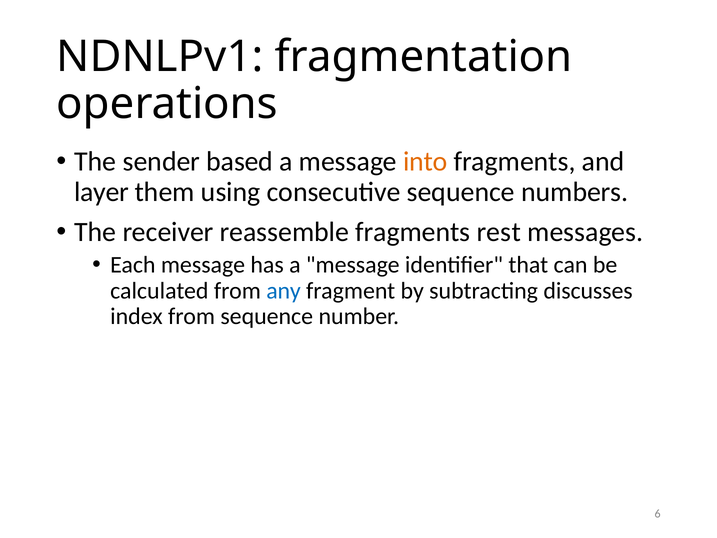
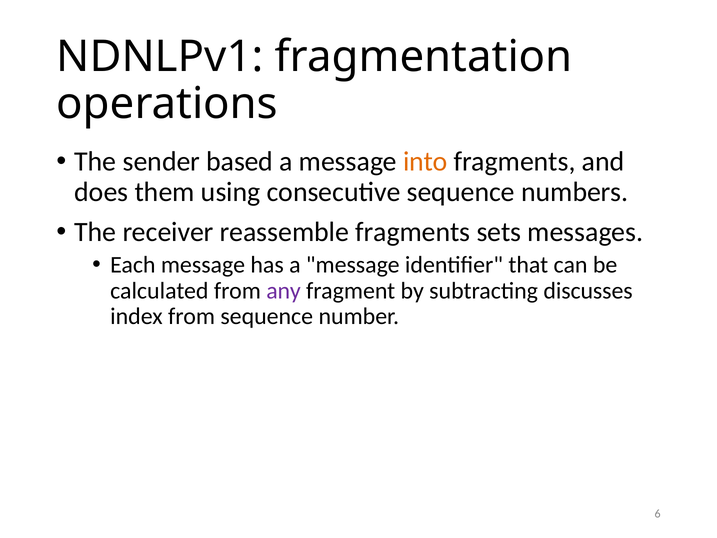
layer: layer -> does
rest: rest -> sets
any colour: blue -> purple
